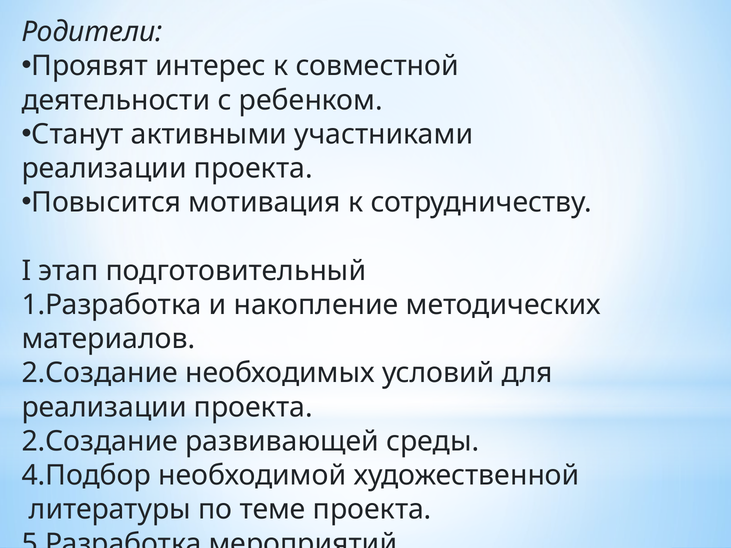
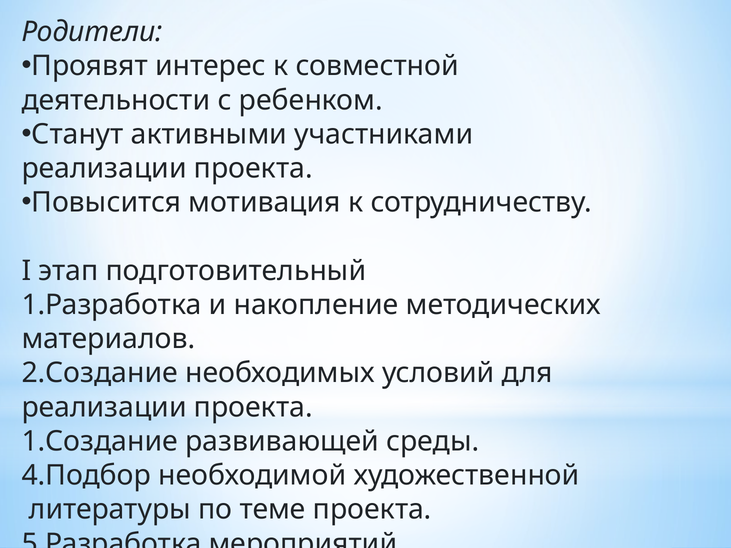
2.Создание at (100, 442): 2.Создание -> 1.Создание
